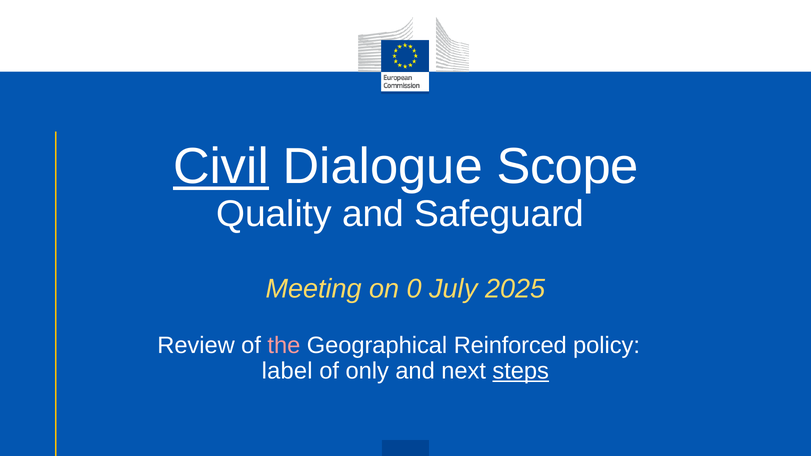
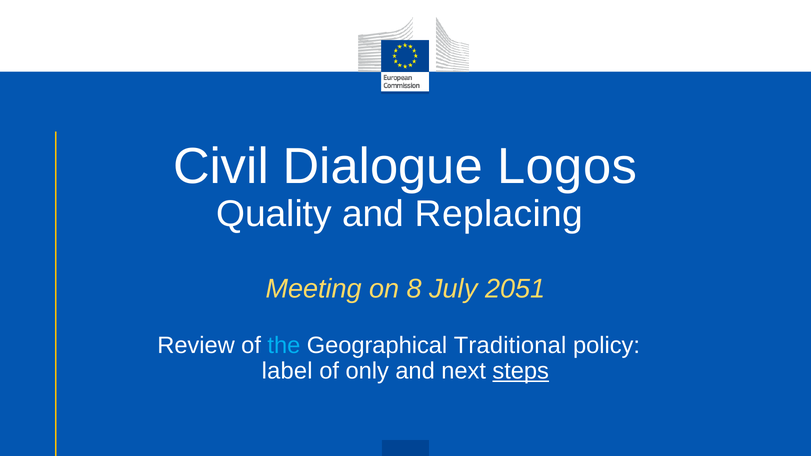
Civil underline: present -> none
Scope: Scope -> Logos
Safeguard: Safeguard -> Replacing
0: 0 -> 8
2025: 2025 -> 2051
the colour: pink -> light blue
Reinforced: Reinforced -> Traditional
